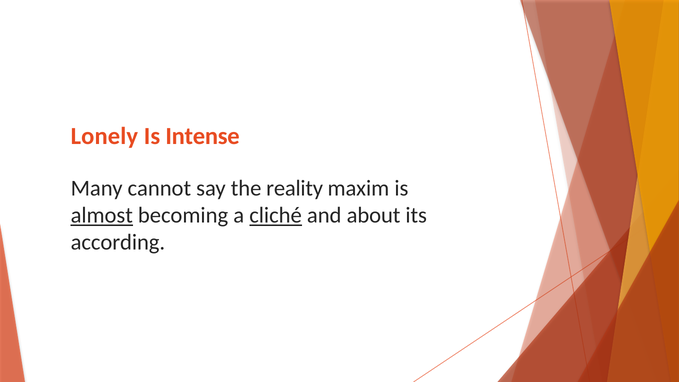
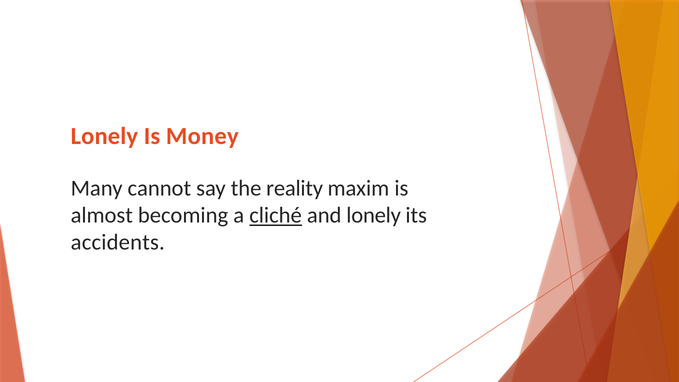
Intense: Intense -> Money
almost underline: present -> none
and about: about -> lonely
according: according -> accidents
